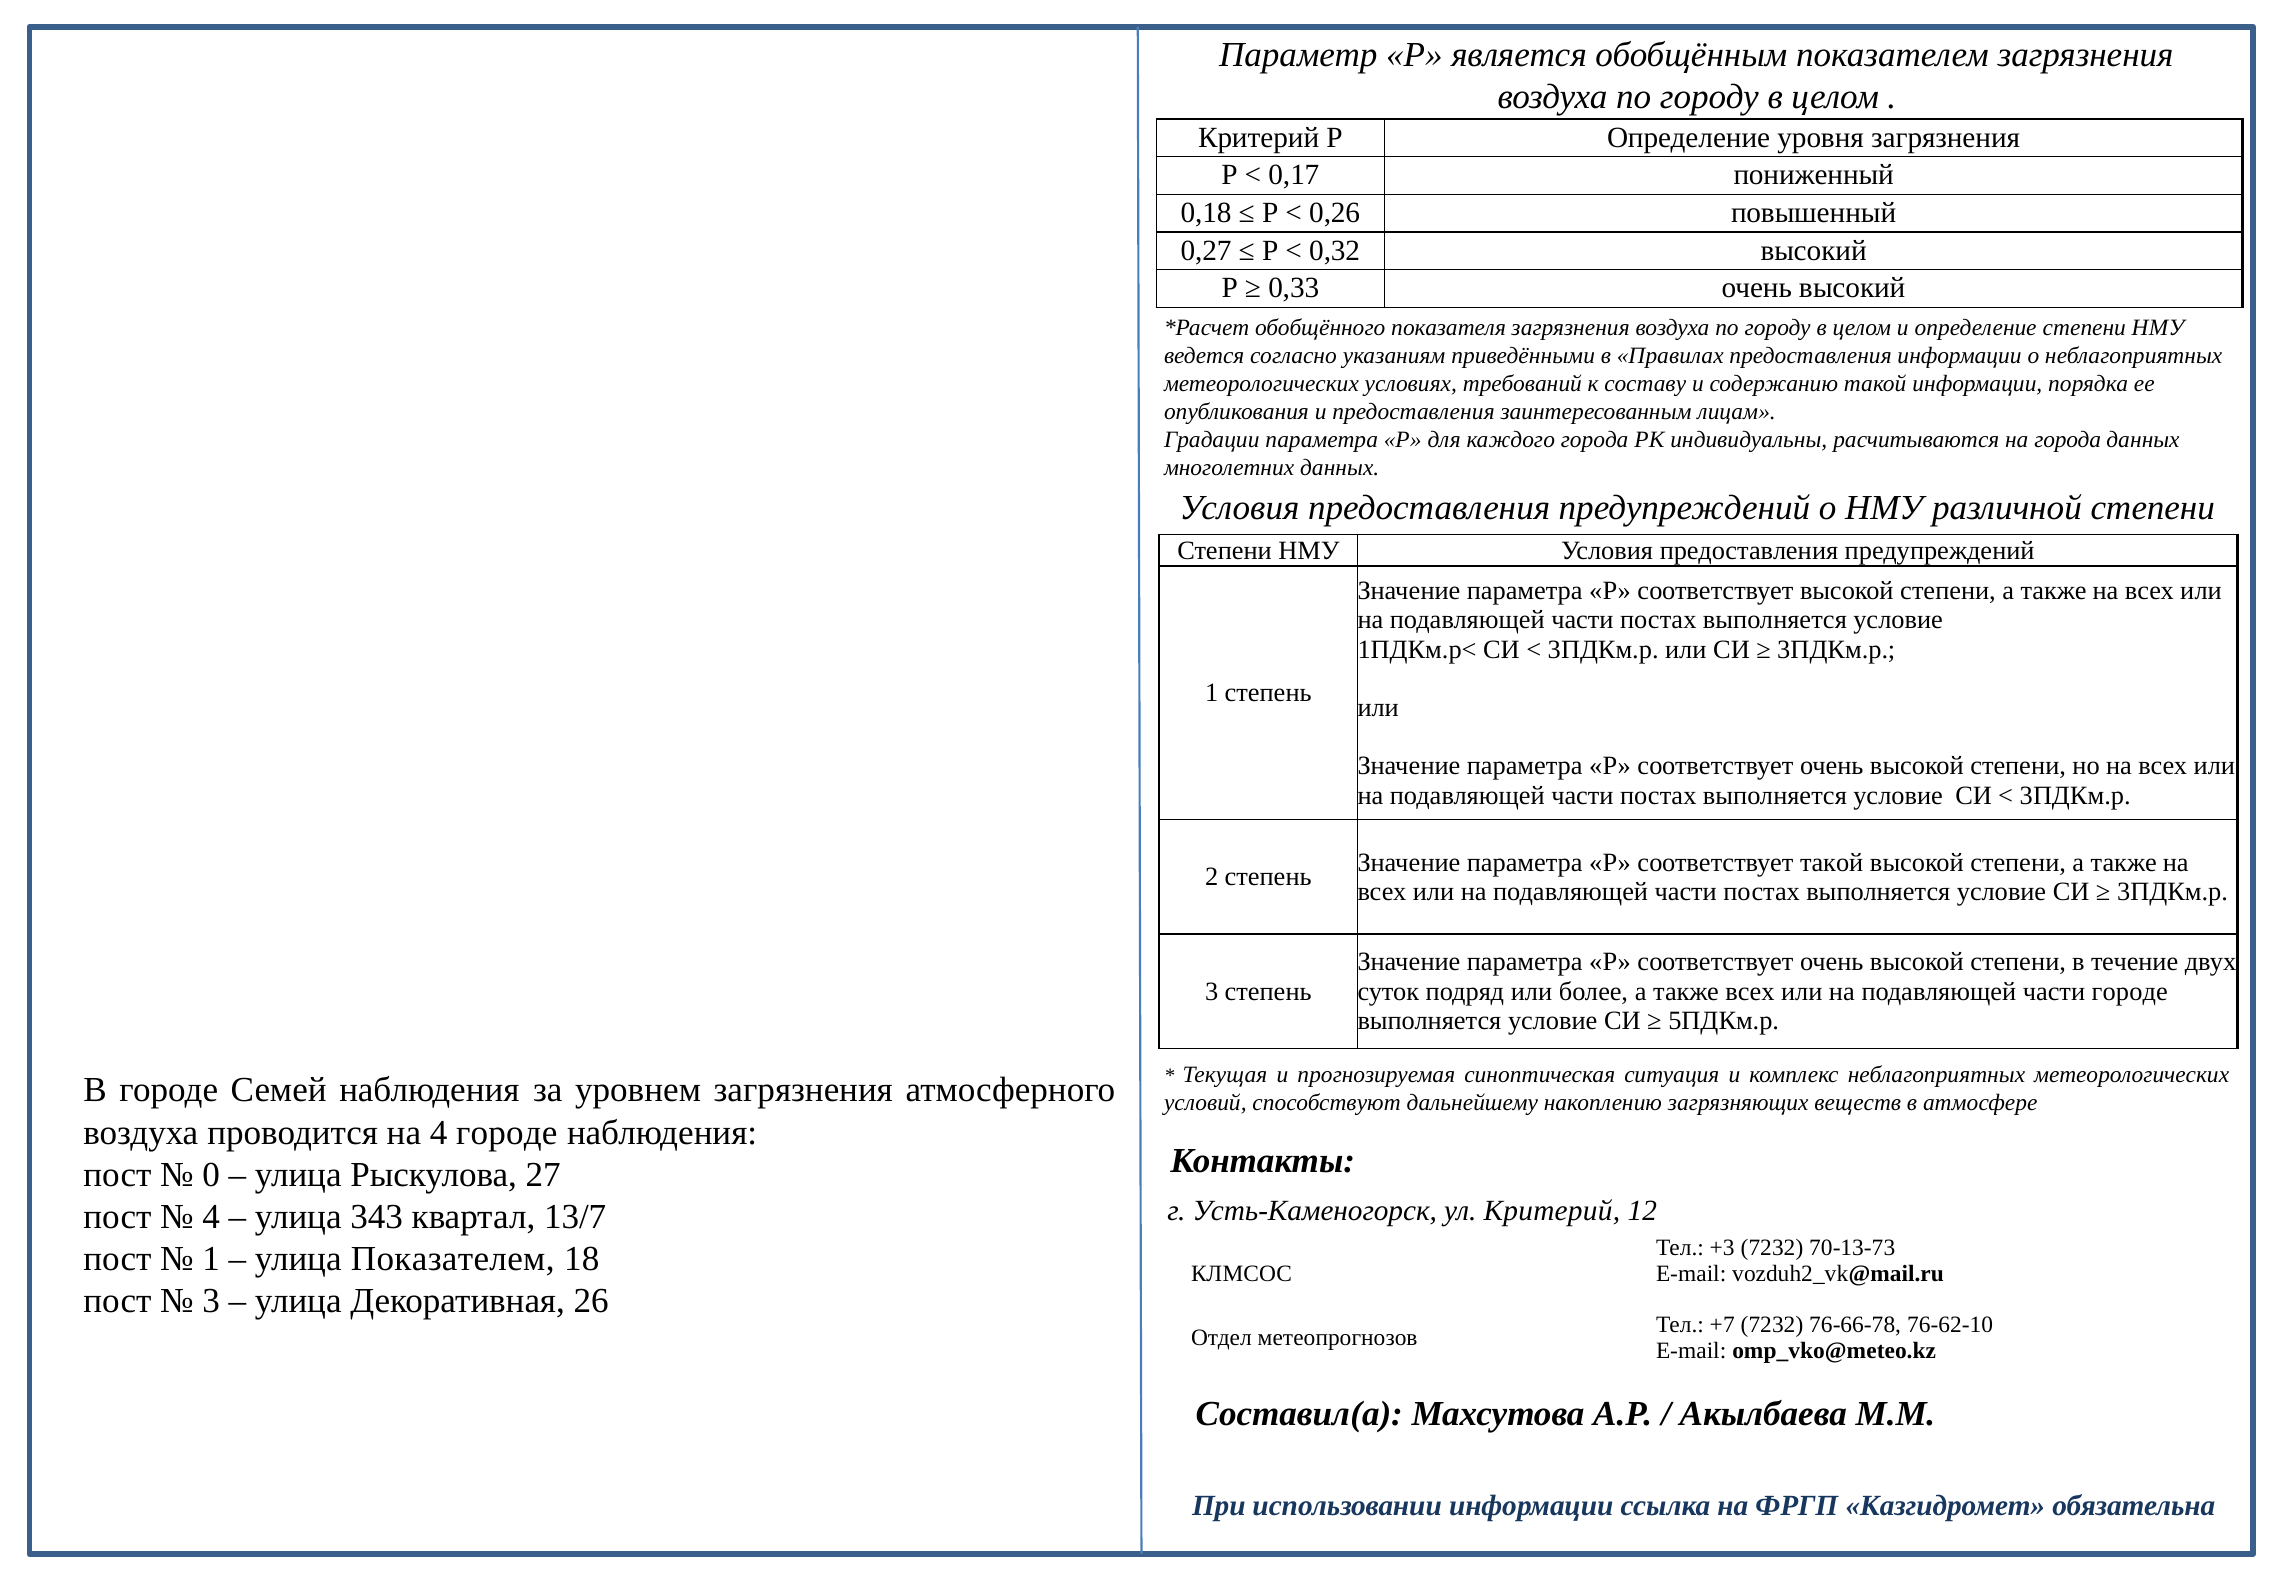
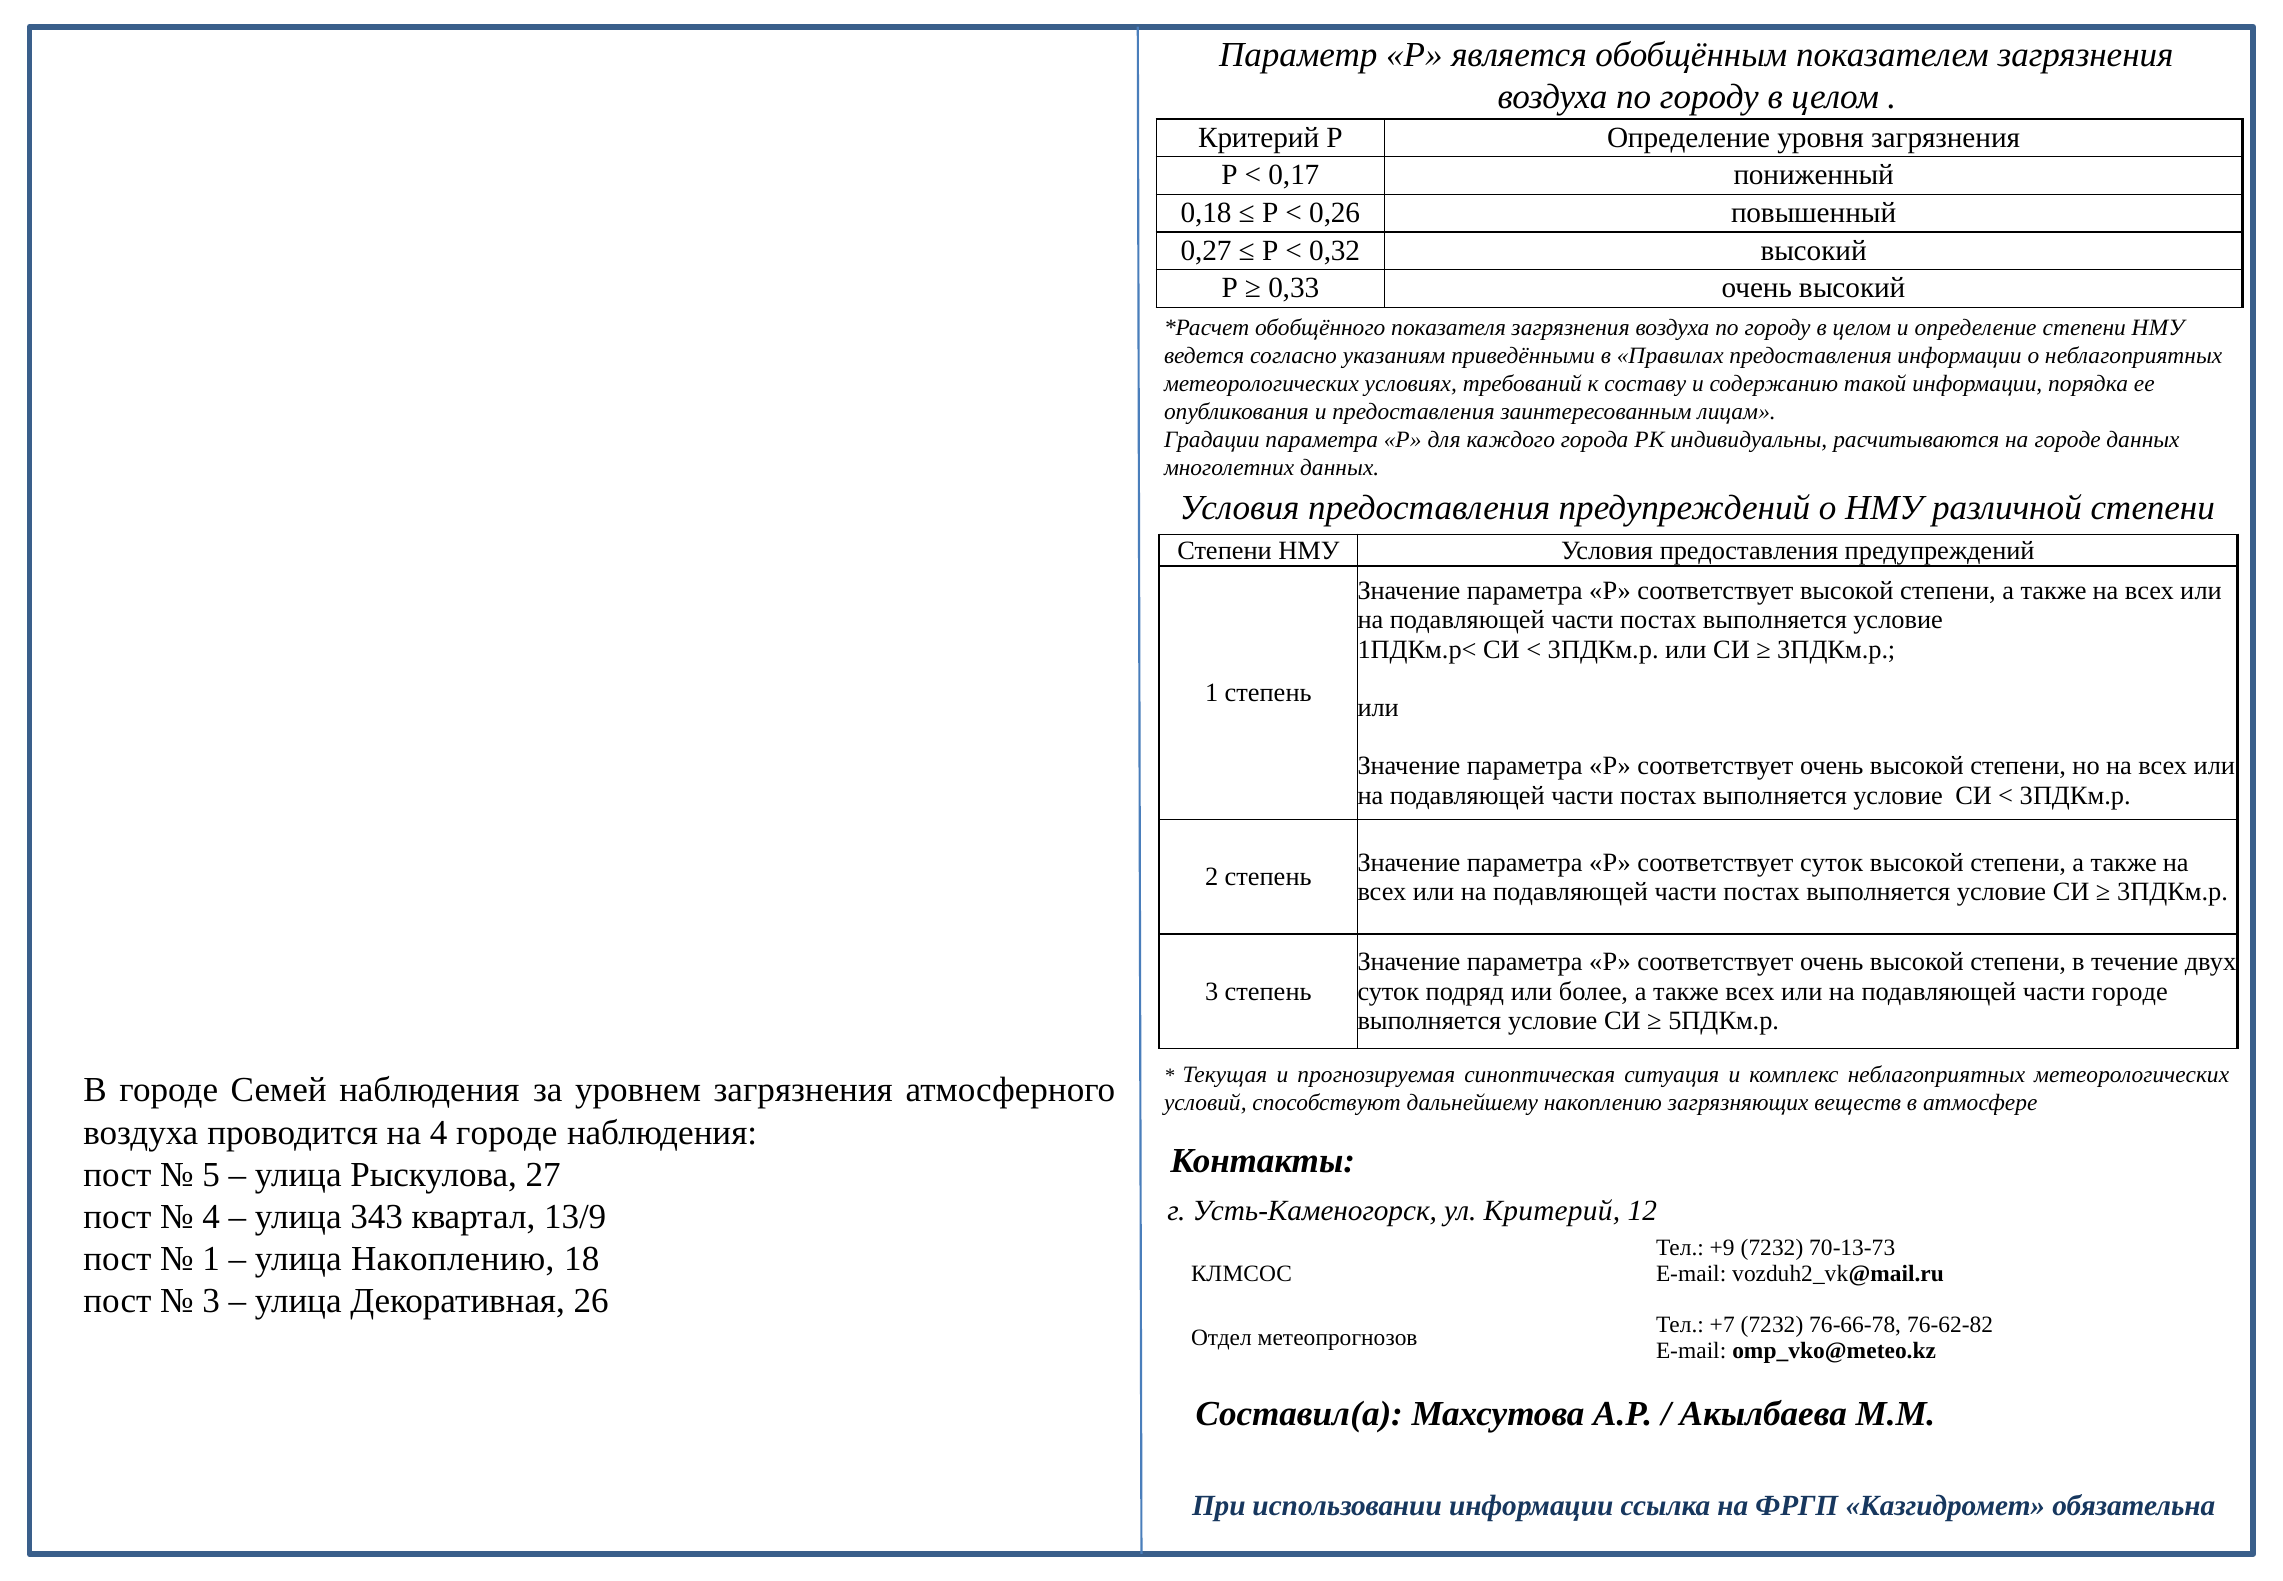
на города: города -> городе
соответствует такой: такой -> суток
0: 0 -> 5
13/7: 13/7 -> 13/9
+3: +3 -> +9
улица Показателем: Показателем -> Накоплению
76-62-10: 76-62-10 -> 76-62-82
